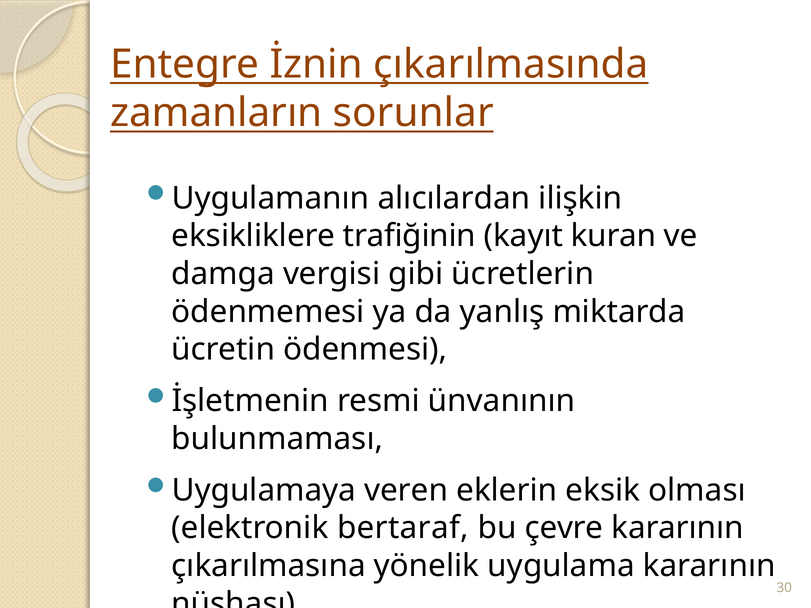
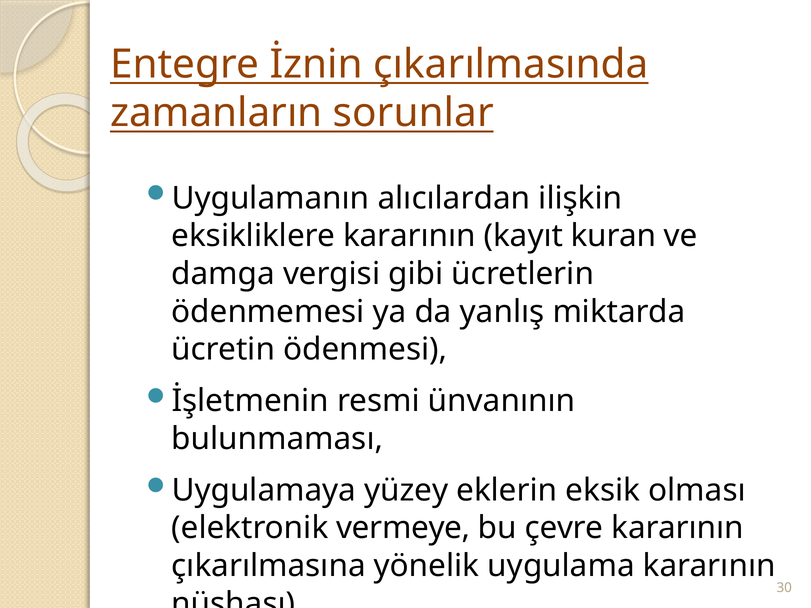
eksikliklere trafiğinin: trafiğinin -> kararının
veren: veren -> yüzey
bertaraf: bertaraf -> vermeye
